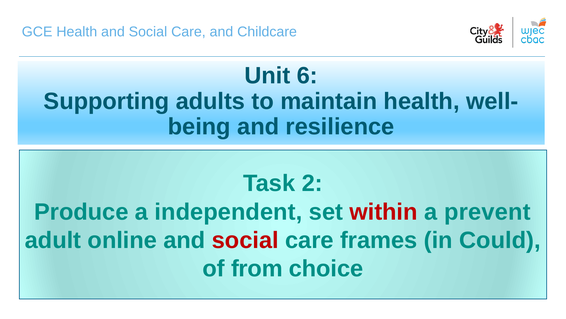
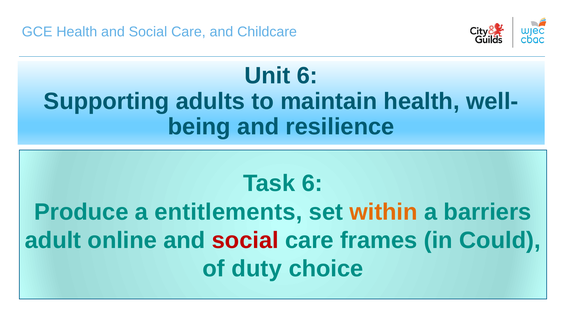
Task 2: 2 -> 6
independent: independent -> entitlements
within colour: red -> orange
prevent: prevent -> barriers
from: from -> duty
